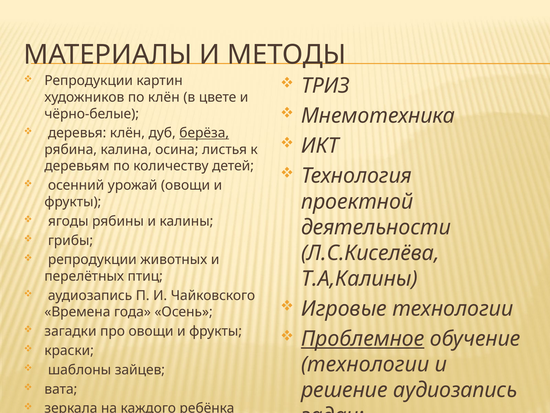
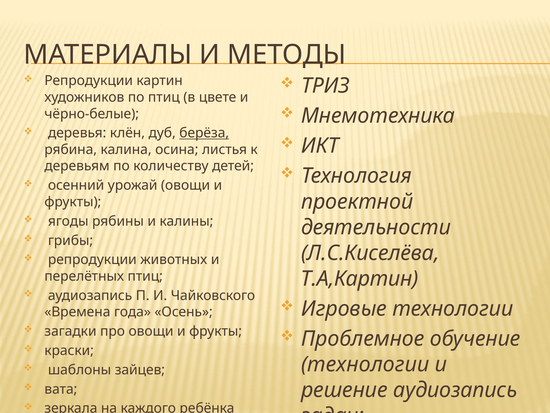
по клён: клён -> птиц
Т.А,Калины: Т.А,Калины -> Т.А,Картин
Проблемное underline: present -> none
